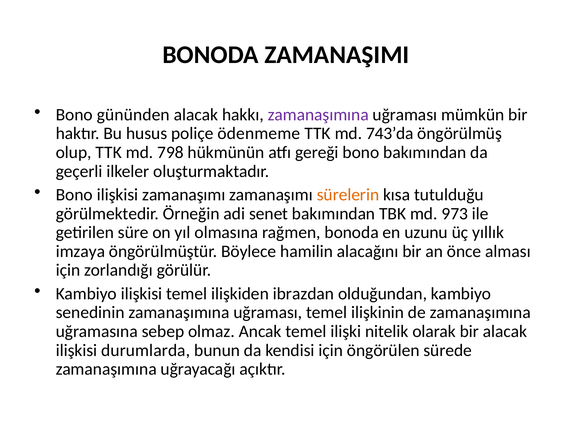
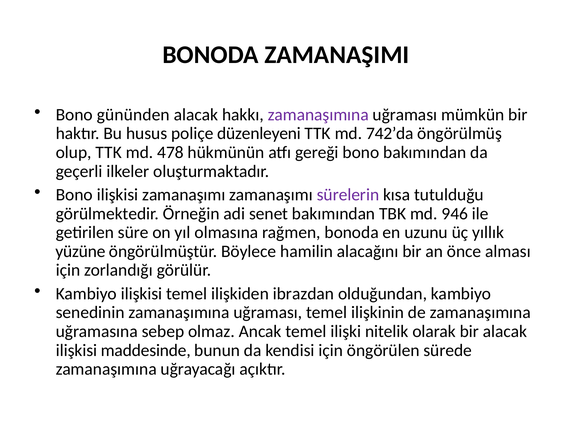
ödenmeme: ödenmeme -> düzenleyeni
743’da: 743’da -> 742’da
798: 798 -> 478
sürelerin colour: orange -> purple
973: 973 -> 946
imzaya: imzaya -> yüzüne
durumlarda: durumlarda -> maddesinde
